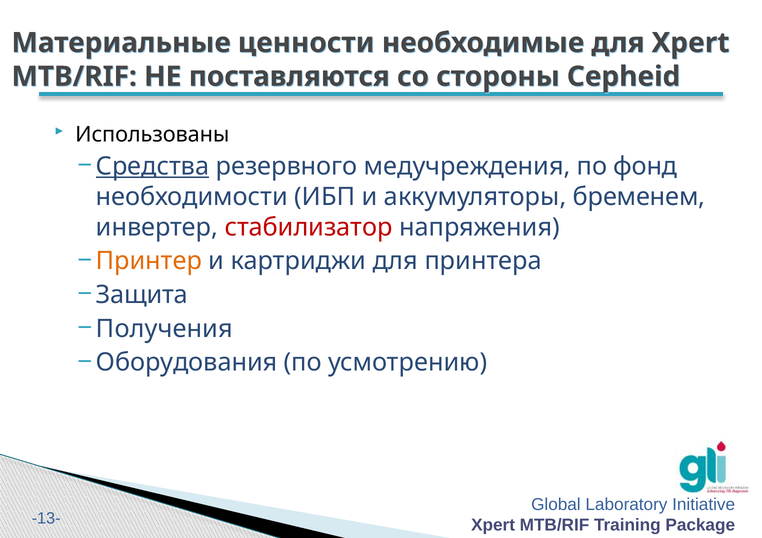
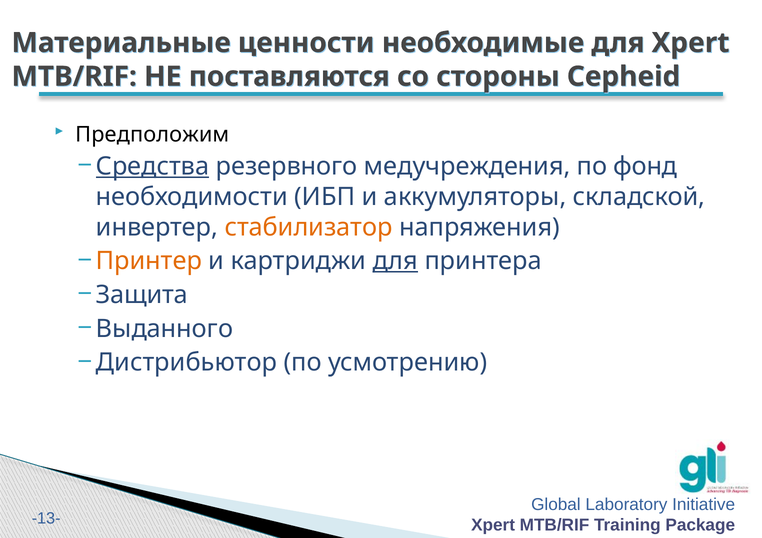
Использованы: Использованы -> Предположим
бременем: бременем -> складской
стабилизатор colour: red -> orange
для at (395, 261) underline: none -> present
Получения: Получения -> Выданного
Оборудования: Оборудования -> Дистрибьютор
